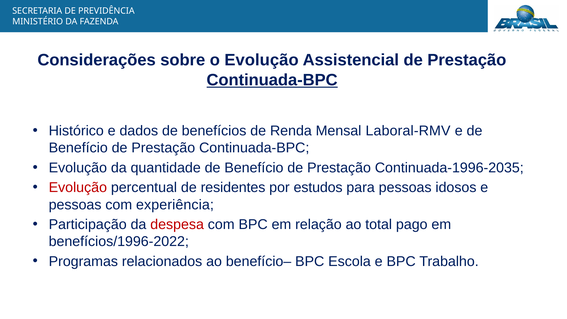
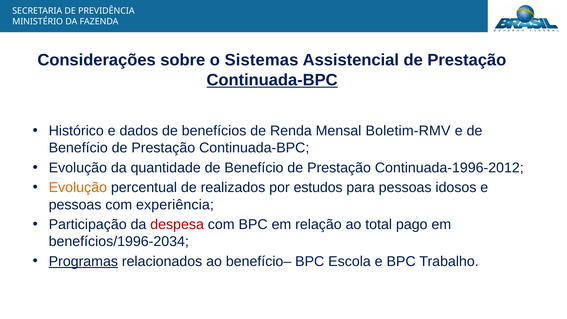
o Evolução: Evolução -> Sistemas
Laboral-RMV: Laboral-RMV -> Boletim-RMV
Continuada-1996-2035: Continuada-1996-2035 -> Continuada-1996-2012
Evolução at (78, 188) colour: red -> orange
residentes: residentes -> realizados
benefícios/1996-2022: benefícios/1996-2022 -> benefícios/1996-2034
Programas underline: none -> present
